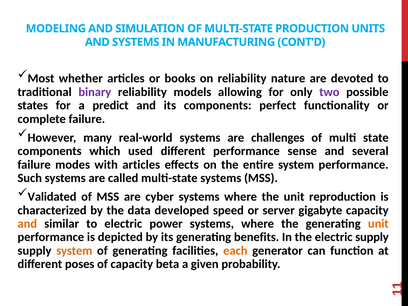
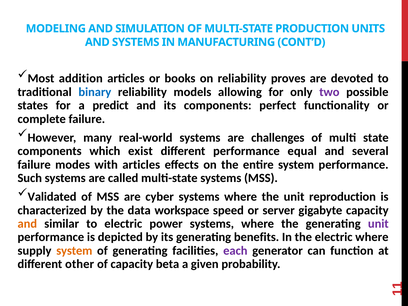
whether: whether -> addition
nature: nature -> proves
binary colour: purple -> blue
used: used -> exist
sense: sense -> equal
developed: developed -> workspace
unit at (378, 224) colour: orange -> purple
electric supply: supply -> where
each colour: orange -> purple
poses: poses -> other
